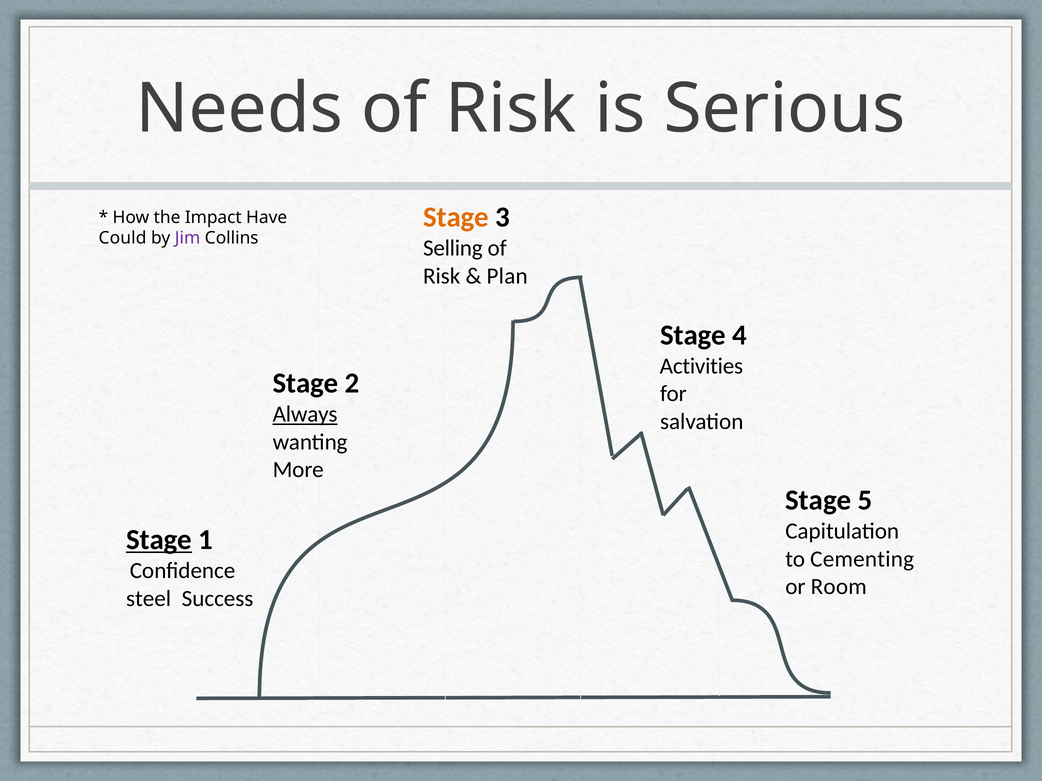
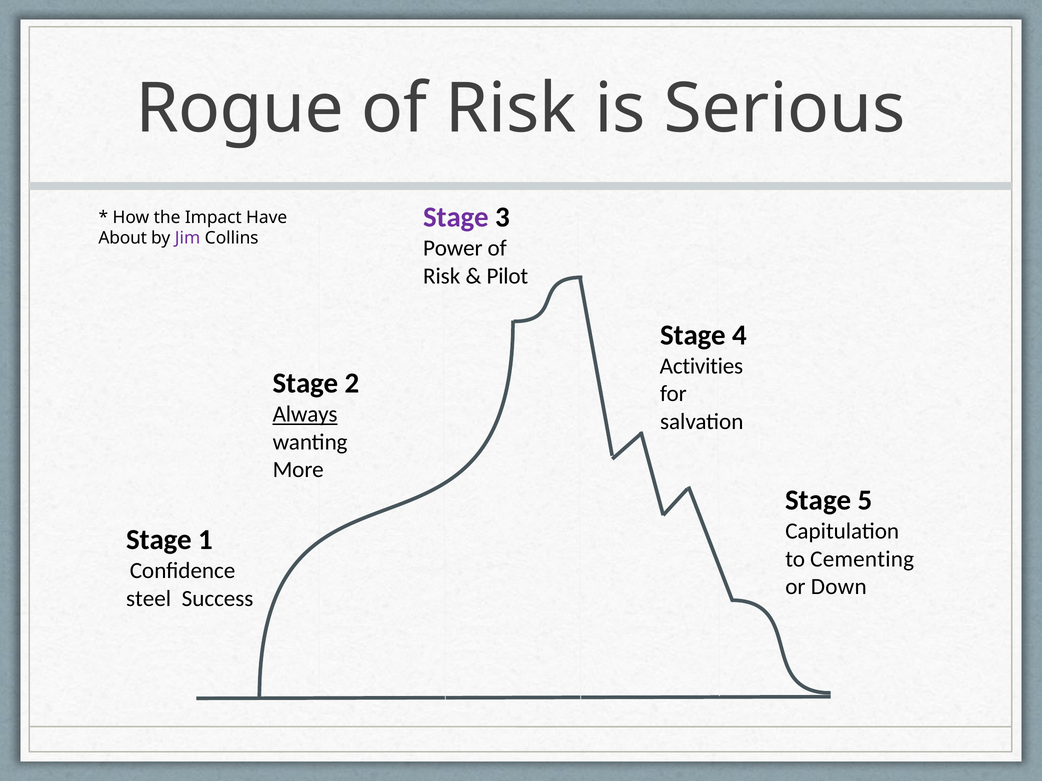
Needs: Needs -> Rogue
Stage at (456, 218) colour: orange -> purple
Could: Could -> About
Selling: Selling -> Power
Plan: Plan -> Pilot
Stage at (159, 540) underline: present -> none
Room: Room -> Down
